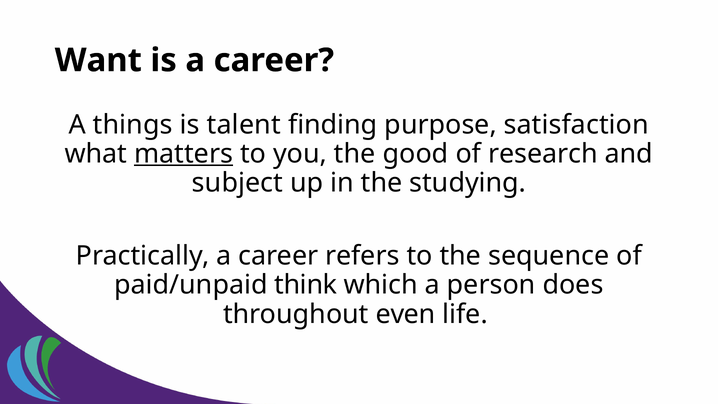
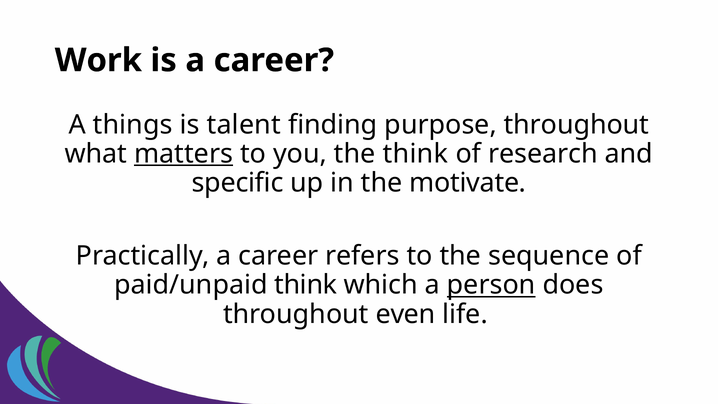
Want: Want -> Work
purpose satisfaction: satisfaction -> throughout
the good: good -> think
subject: subject -> specific
studying: studying -> motivate
person underline: none -> present
